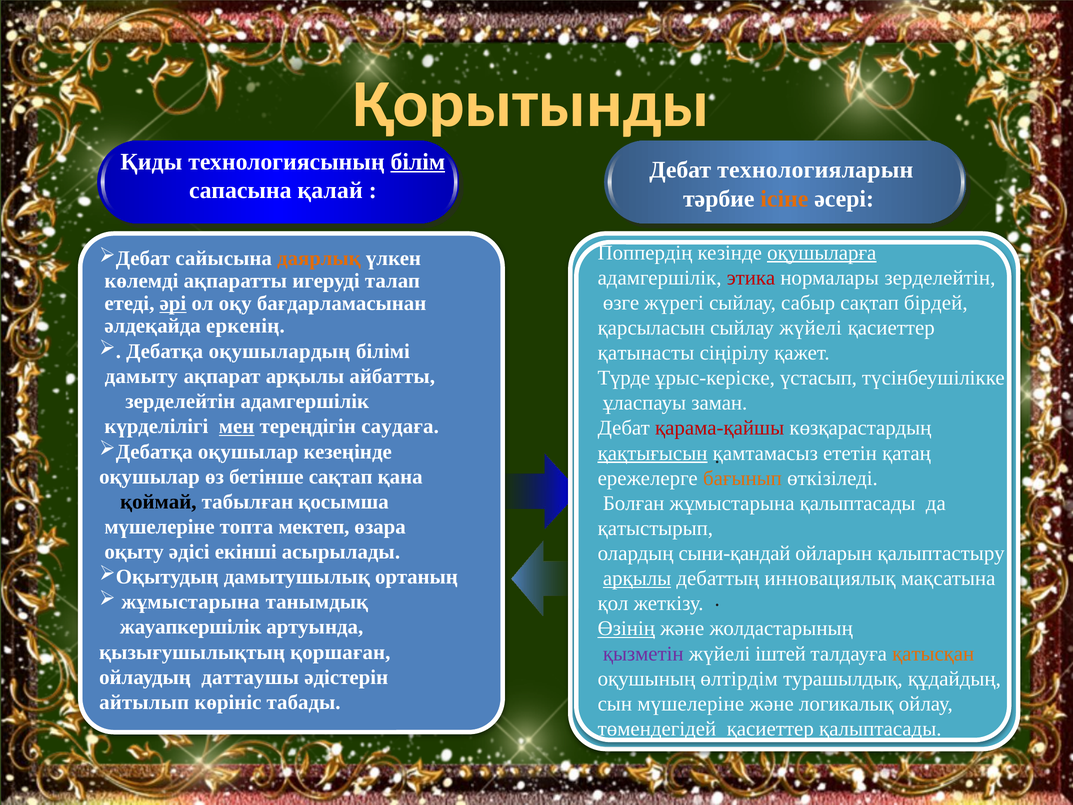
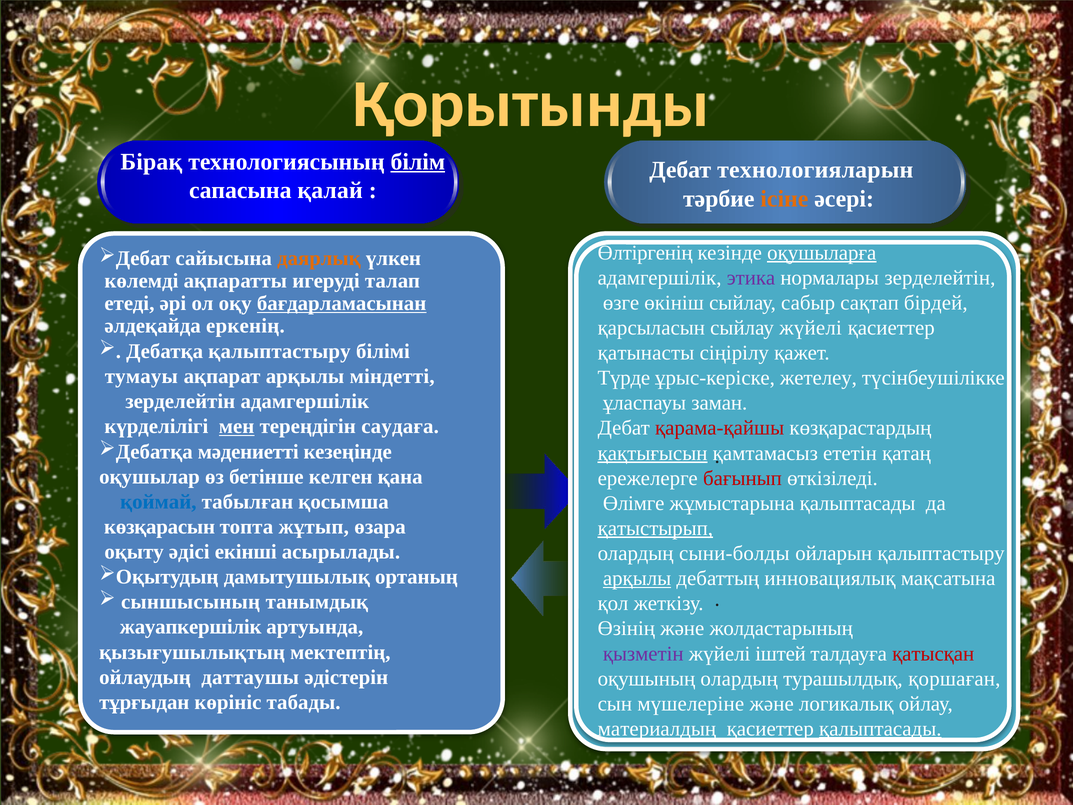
Қиды: Қиды -> Бірақ
Поппердің: Поппердің -> Өлтіргенің
этика colour: red -> purple
жүрегі: жүрегі -> өкініш
әрі underline: present -> none
бағдарламасынан underline: none -> present
Дебатқа оқушылардың: оқушылардың -> қалыптастыру
дамыту: дамыту -> тумауы
айбатты: айбатты -> міндетті
үстасып: үстасып -> жетелеу
оқушылар at (248, 452): оқушылар -> мәдениетті
бетінше сақтап: сақтап -> келген
бағынып colour: orange -> red
қоймай colour: black -> blue
Болған: Болған -> Өлімге
мүшелеріне at (160, 527): мүшелеріне -> көзқарасын
мектеп: мектеп -> жұтып
қатыстырып underline: none -> present
сыни-қандай: сыни-қандай -> сыни-болды
жұмыстарына at (191, 602): жұмыстарына -> сыншысының
Өзінің underline: present -> none
қоршаған: қоршаған -> мектептің
қатысқан colour: orange -> red
оқушының өлтірдім: өлтірдім -> олардың
құдайдың: құдайдың -> қоршаған
айтылып: айтылып -> тұрғыдан
төмендегідей: төмендегідей -> материалдың
қалыптасады at (880, 729) underline: none -> present
